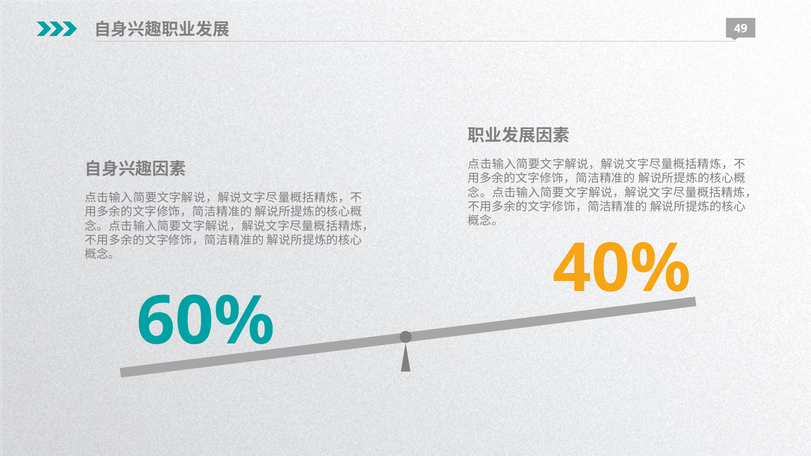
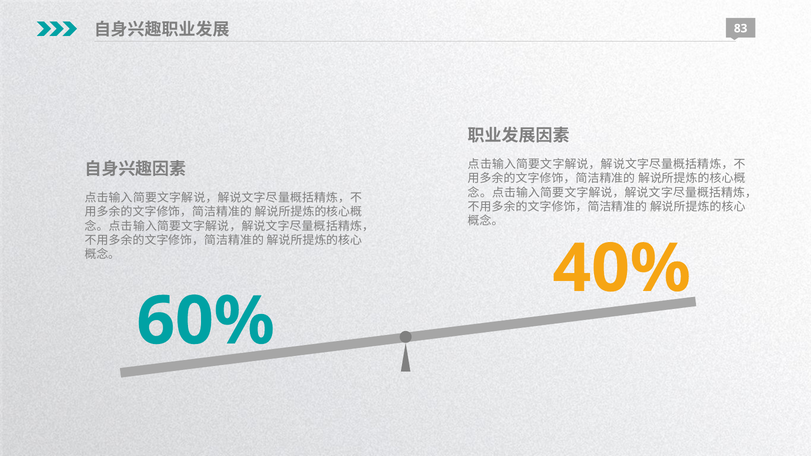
49: 49 -> 83
